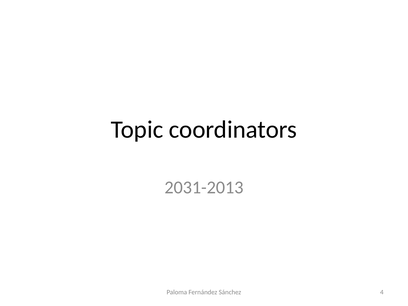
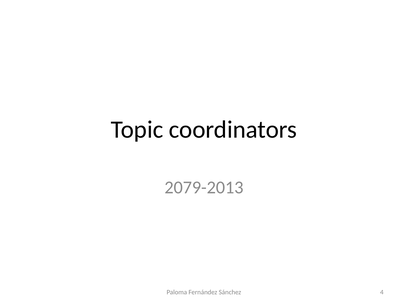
2031-2013: 2031-2013 -> 2079-2013
